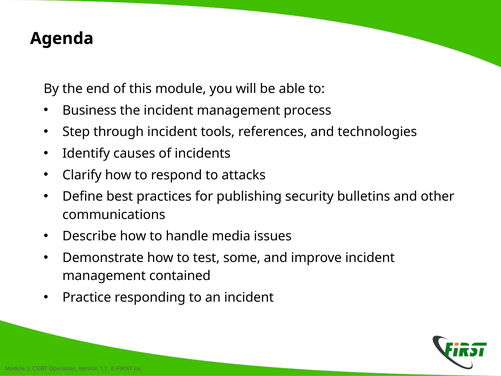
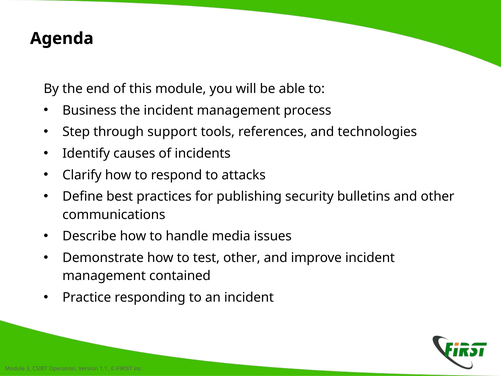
through incident: incident -> support
test some: some -> other
